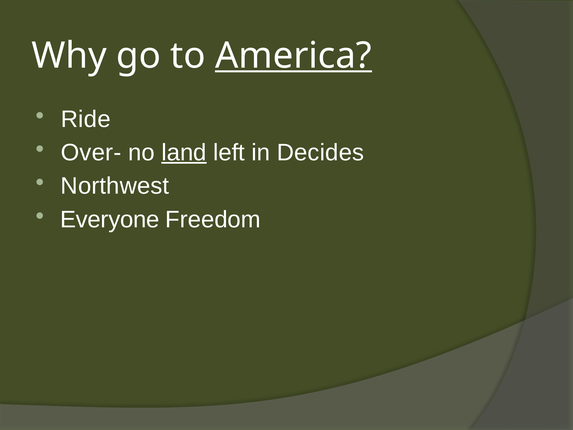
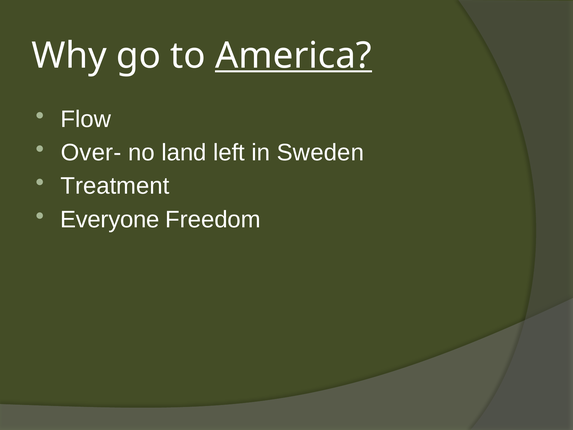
Ride: Ride -> Flow
land underline: present -> none
Decides: Decides -> Sweden
Northwest: Northwest -> Treatment
